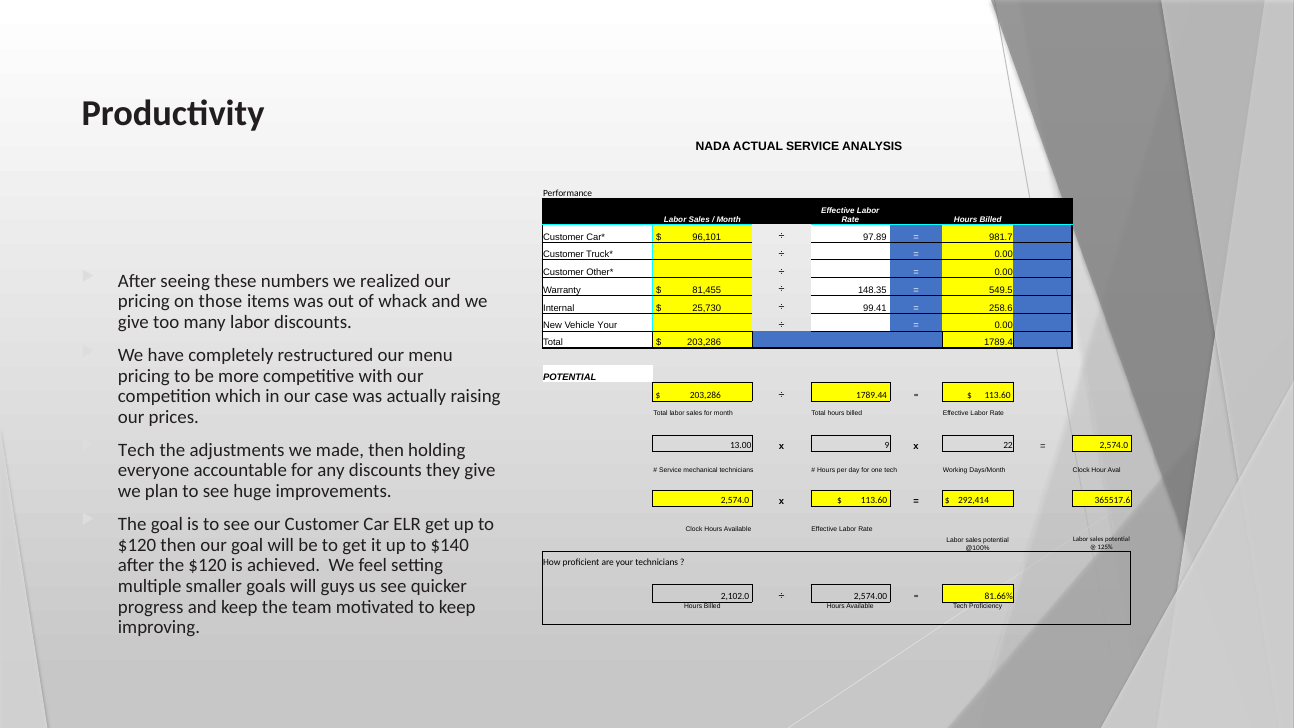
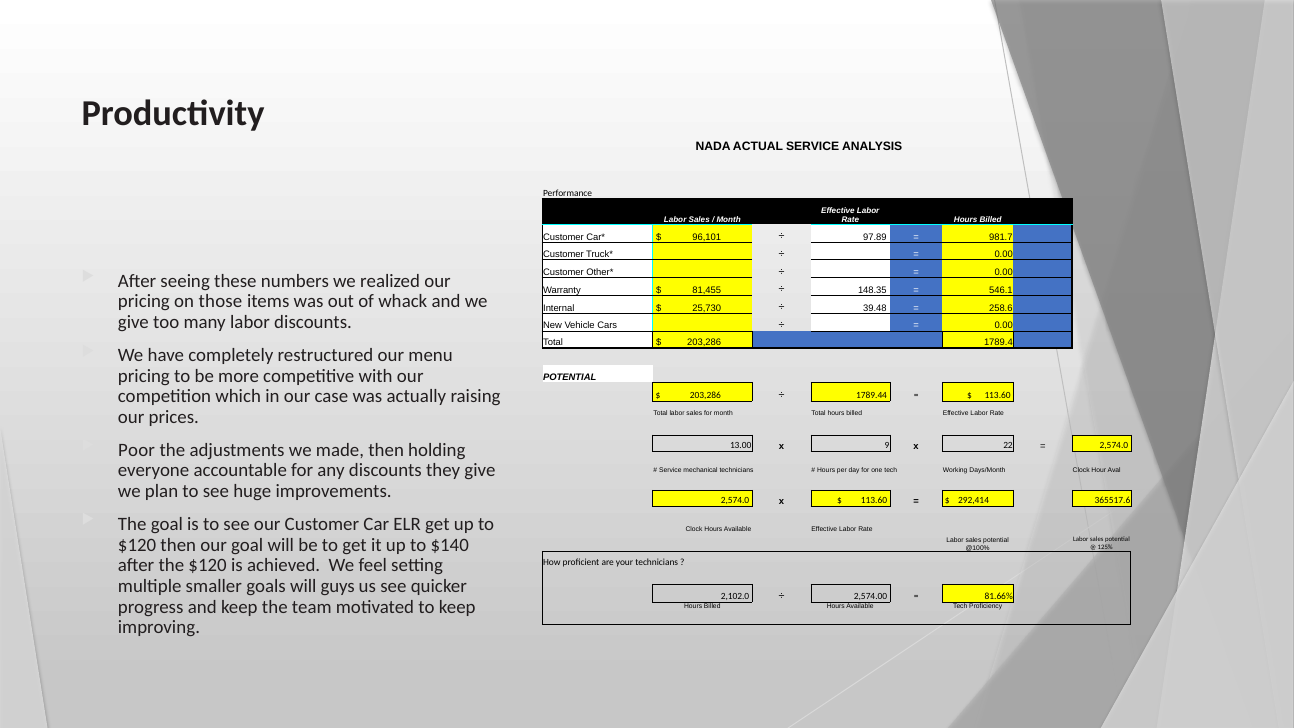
549.5: 549.5 -> 546.1
99.41: 99.41 -> 39.48
Vehicle Your: Your -> Cars
Tech at (137, 450): Tech -> Poor
